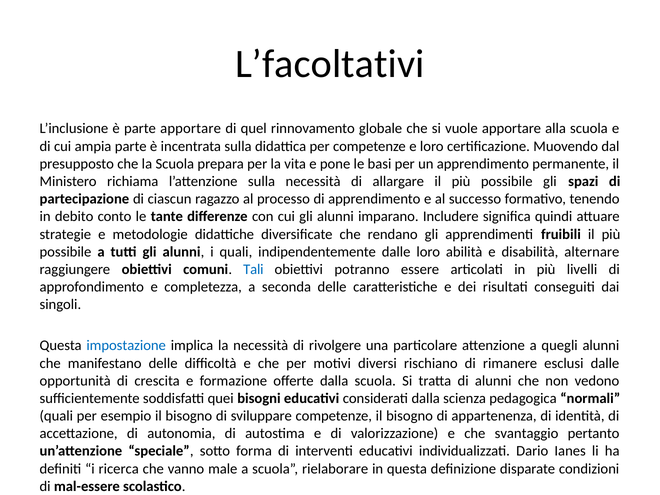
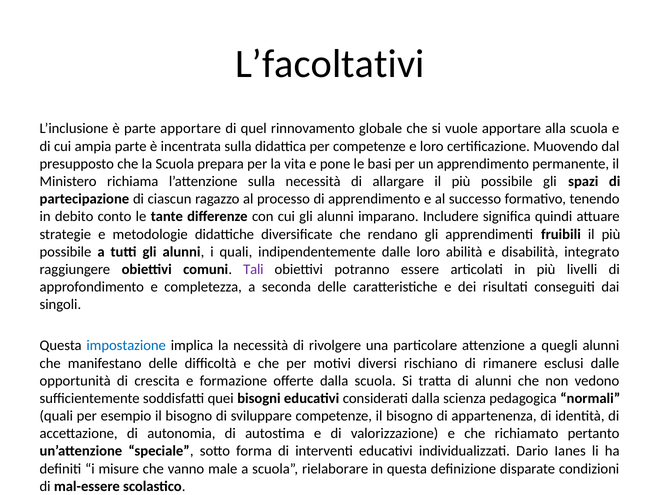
alternare: alternare -> integrato
Tali colour: blue -> purple
svantaggio: svantaggio -> richiamato
ricerca: ricerca -> misure
